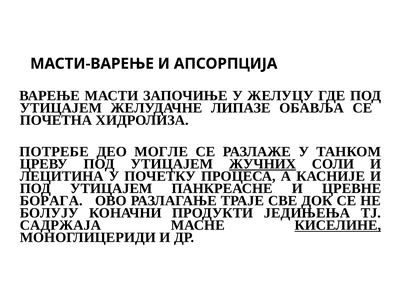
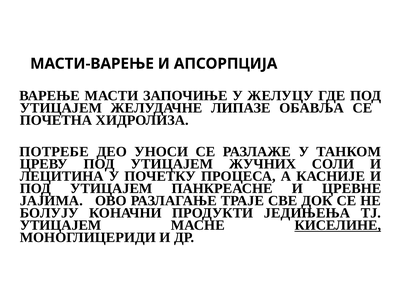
МОГЛЕ: МОГЛЕ -> УНОСИ
ЖУЧНИХ underline: present -> none
БОРАГА: БОРАГА -> ЈАЈИМА
САДРЖАЈА at (60, 225): САДРЖАЈА -> УТИЦАЈЕМ
